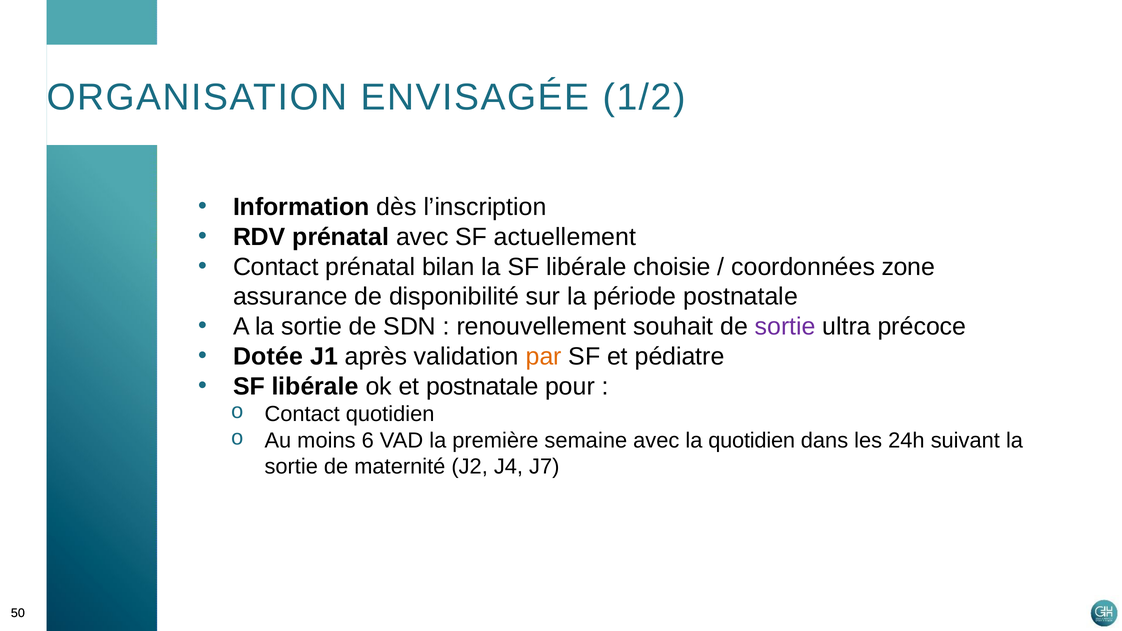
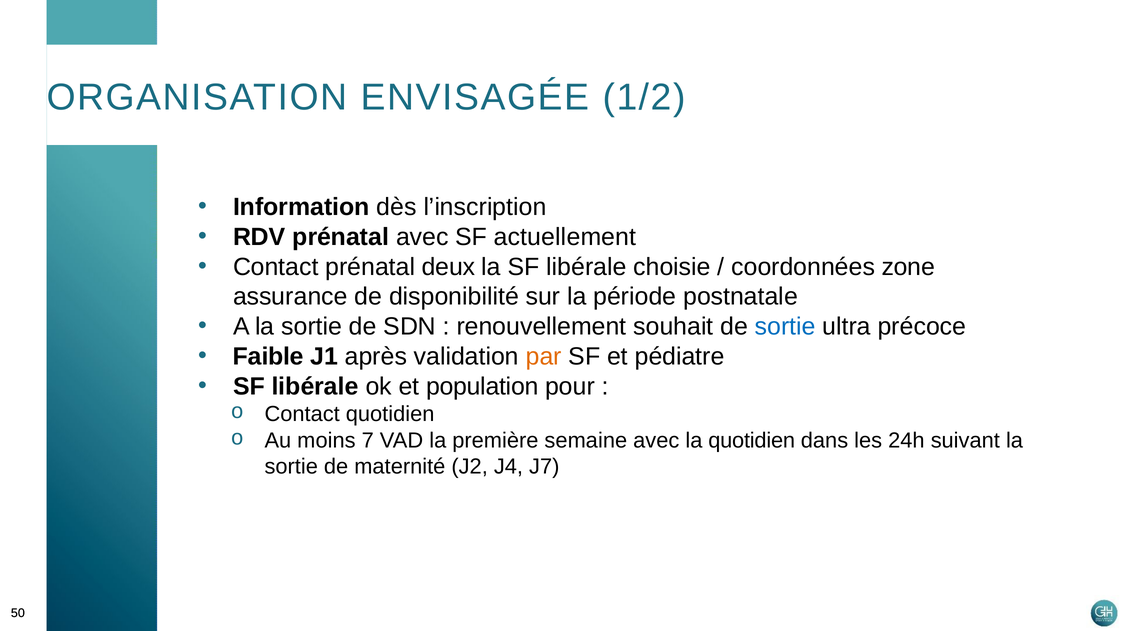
bilan: bilan -> deux
sortie at (785, 327) colour: purple -> blue
Dotée: Dotée -> Faible
et postnatale: postnatale -> population
6: 6 -> 7
